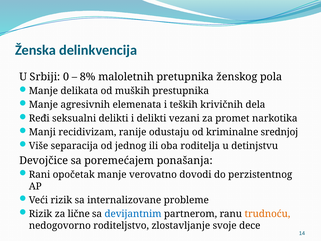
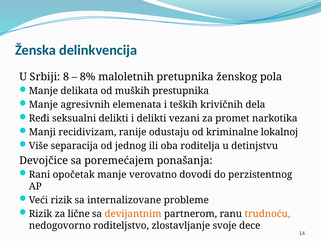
0: 0 -> 8
srednjoj: srednjoj -> lokalnoj
devijantnim colour: blue -> orange
